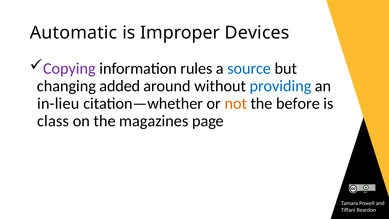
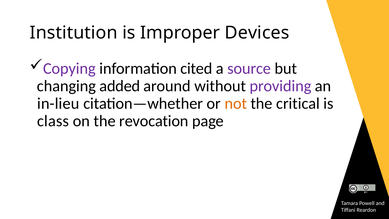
Automatic: Automatic -> Institution
rules: rules -> cited
source colour: blue -> purple
providing colour: blue -> purple
before: before -> critical
magazines: magazines -> revocation
